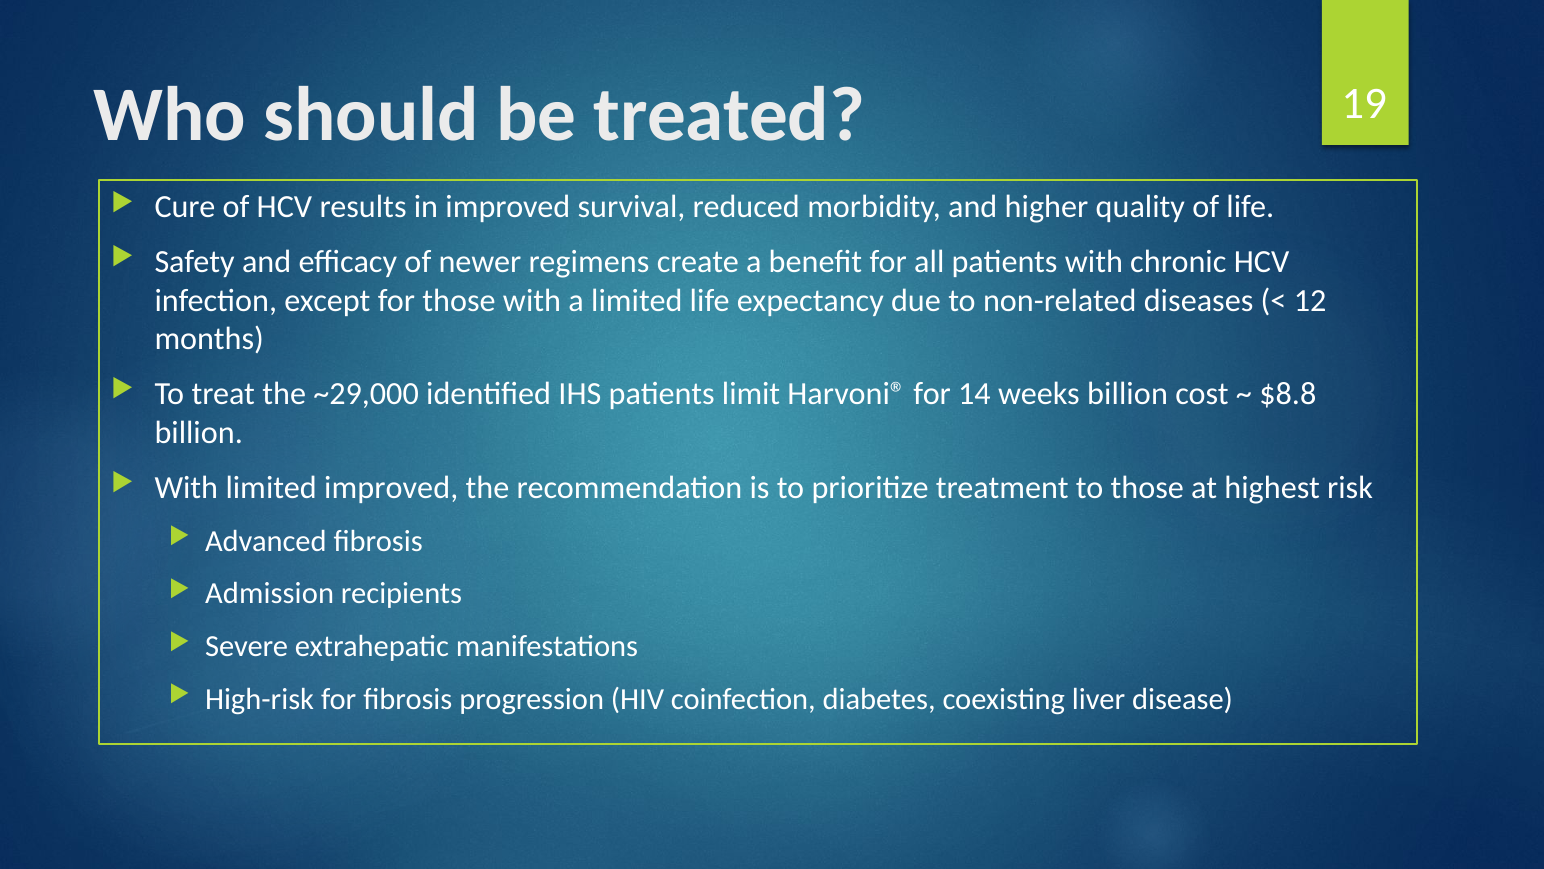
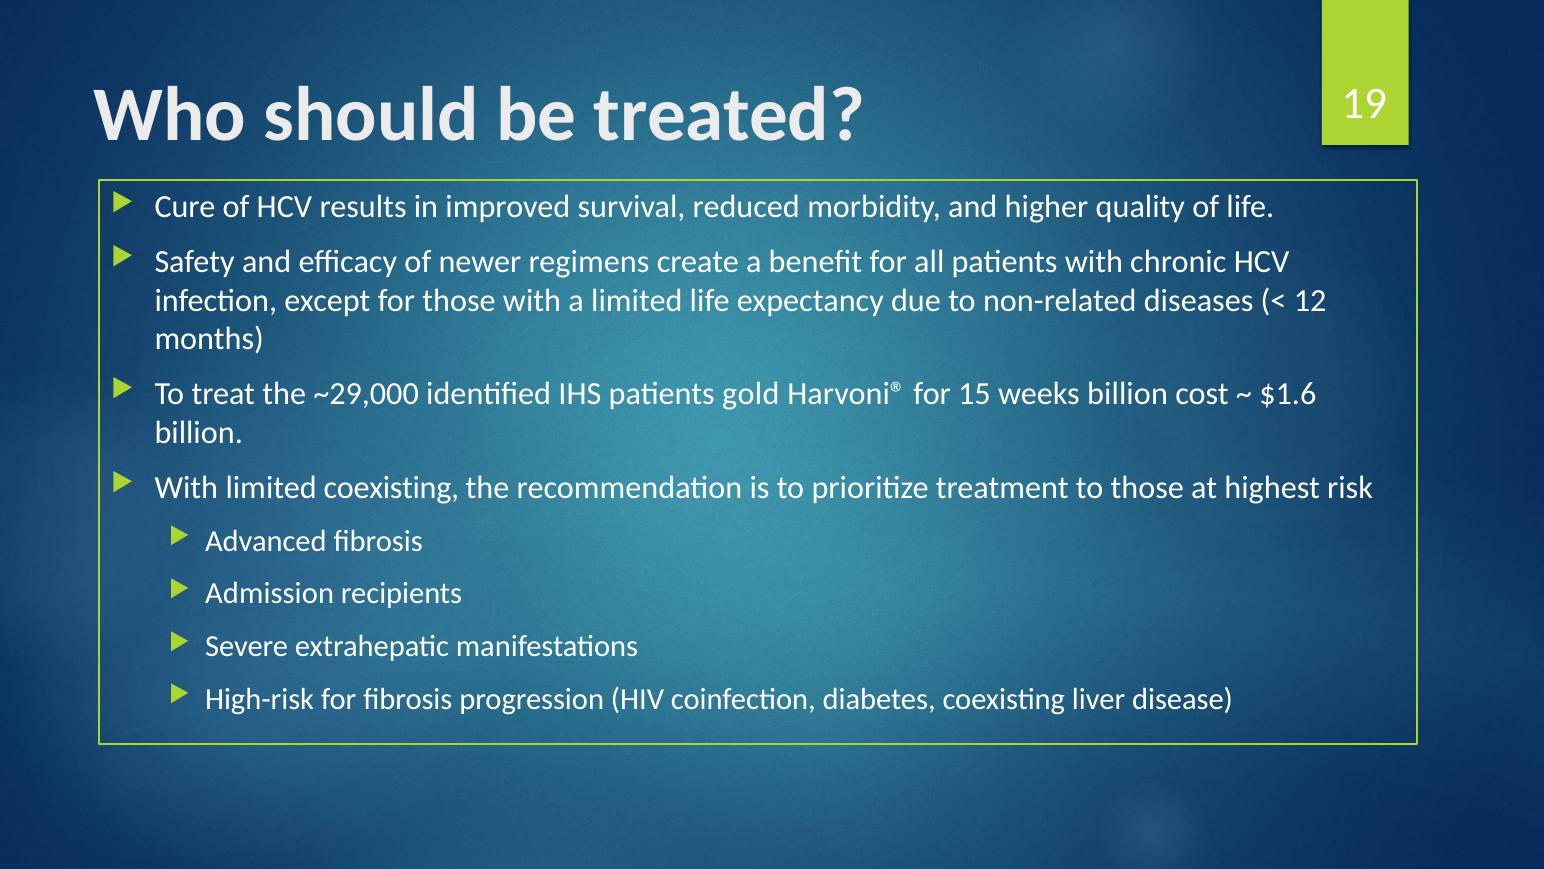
limit: limit -> gold
14: 14 -> 15
$8.8: $8.8 -> $1.6
limited improved: improved -> coexisting
